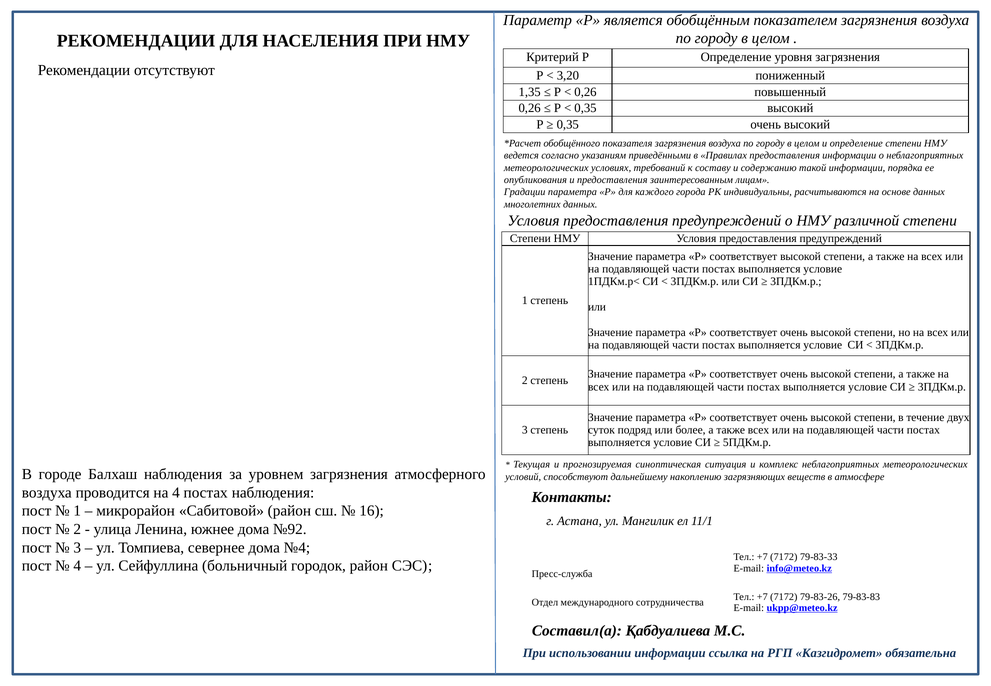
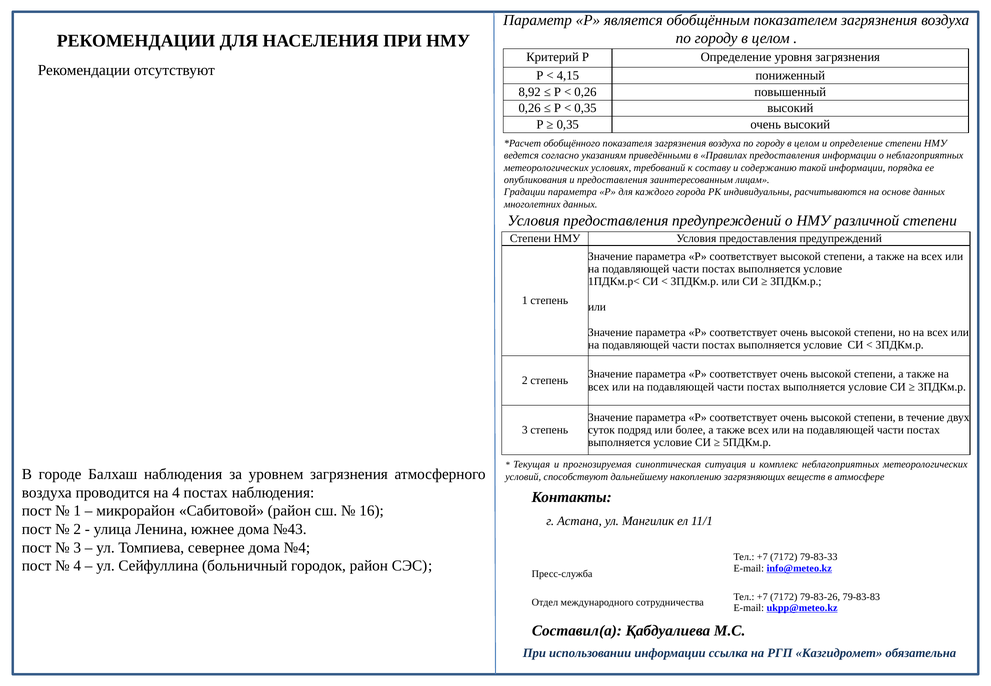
3,20: 3,20 -> 4,15
1,35: 1,35 -> 8,92
№92: №92 -> №43
